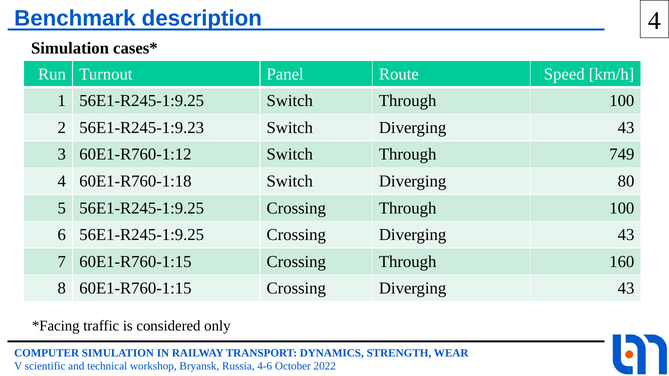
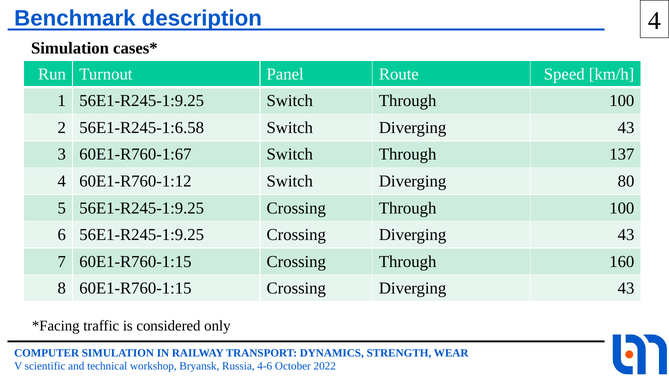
56E1-R245-1:9.23: 56E1-R245-1:9.23 -> 56E1-R245-1:6.58
60E1-R760-1:12: 60E1-R760-1:12 -> 60E1-R760-1:67
749: 749 -> 137
60E1-R760-1:18: 60E1-R760-1:18 -> 60E1-R760-1:12
